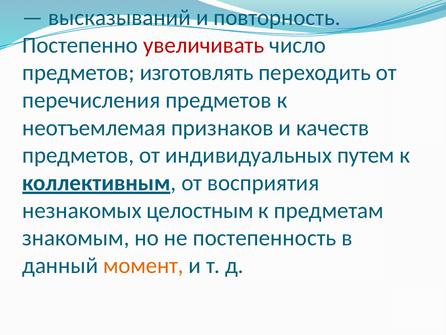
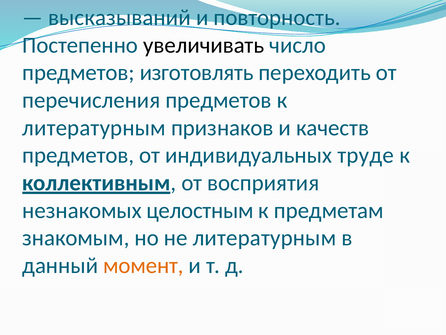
увеличивать colour: red -> black
неотъемлемая at (94, 128): неотъемлемая -> литературным
путем: путем -> труде
не постепенность: постепенность -> литературным
